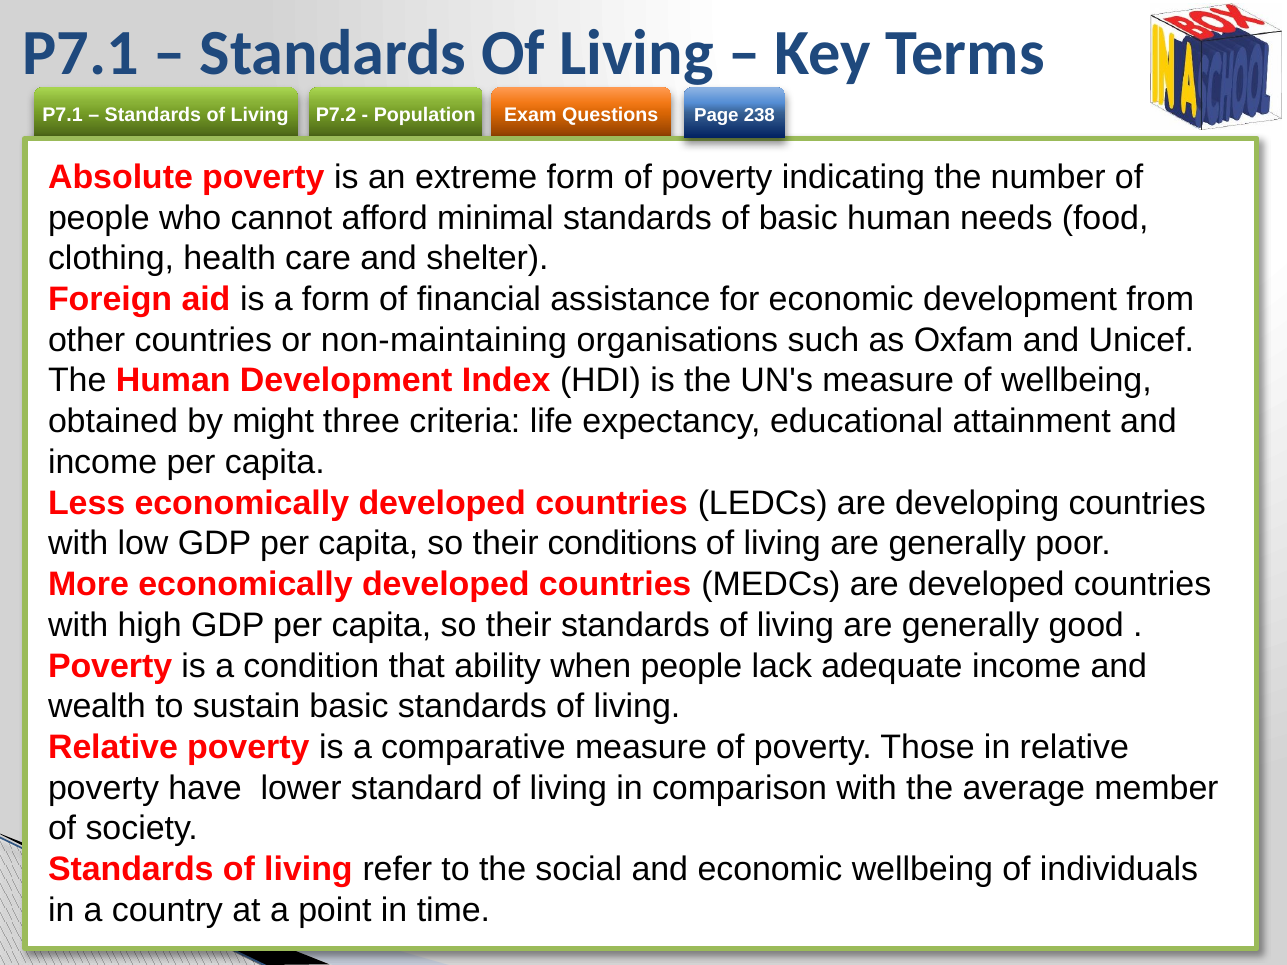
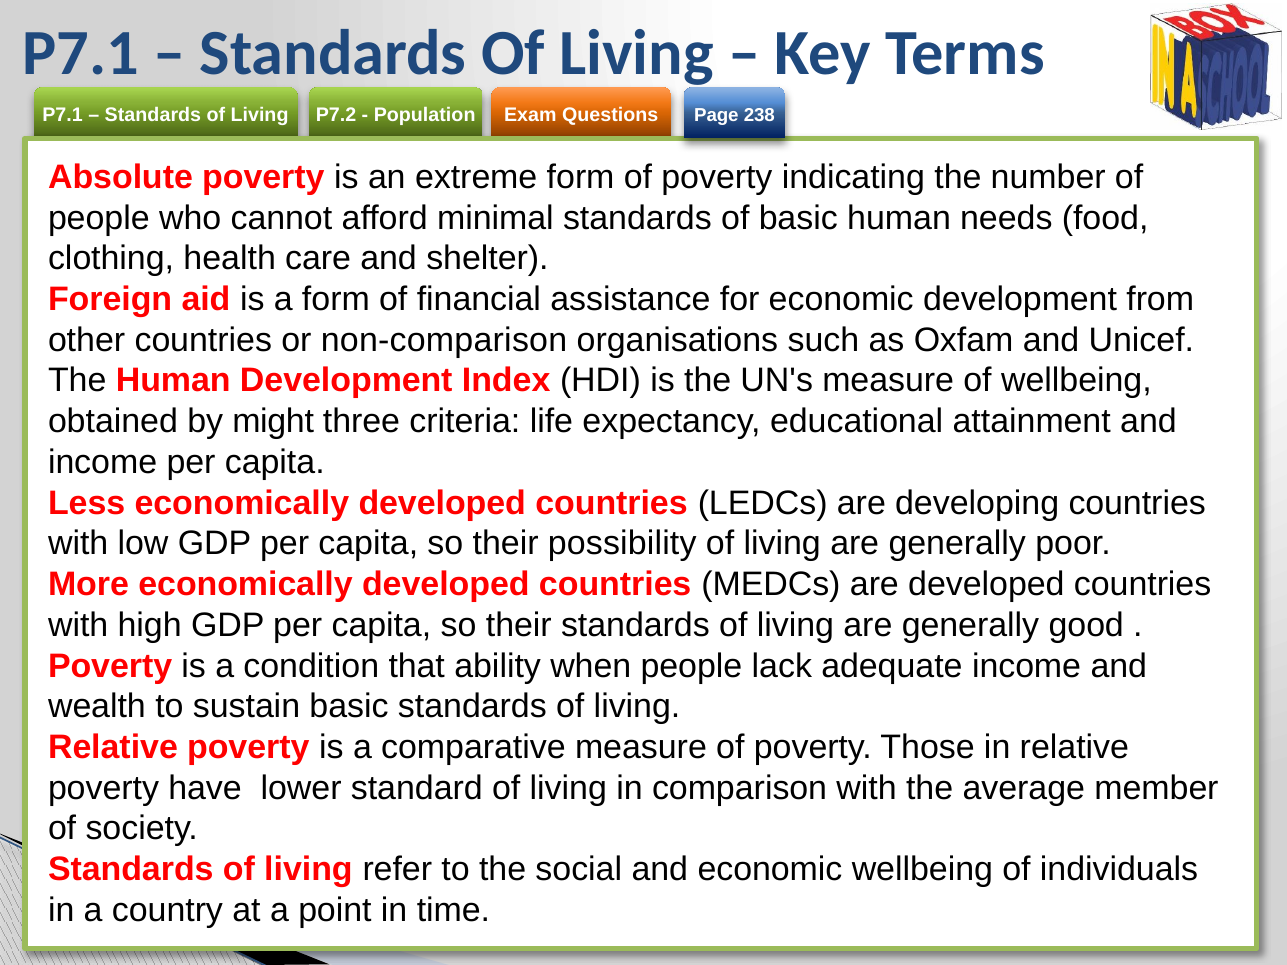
non-maintaining: non-maintaining -> non-comparison
conditions: conditions -> possibility
